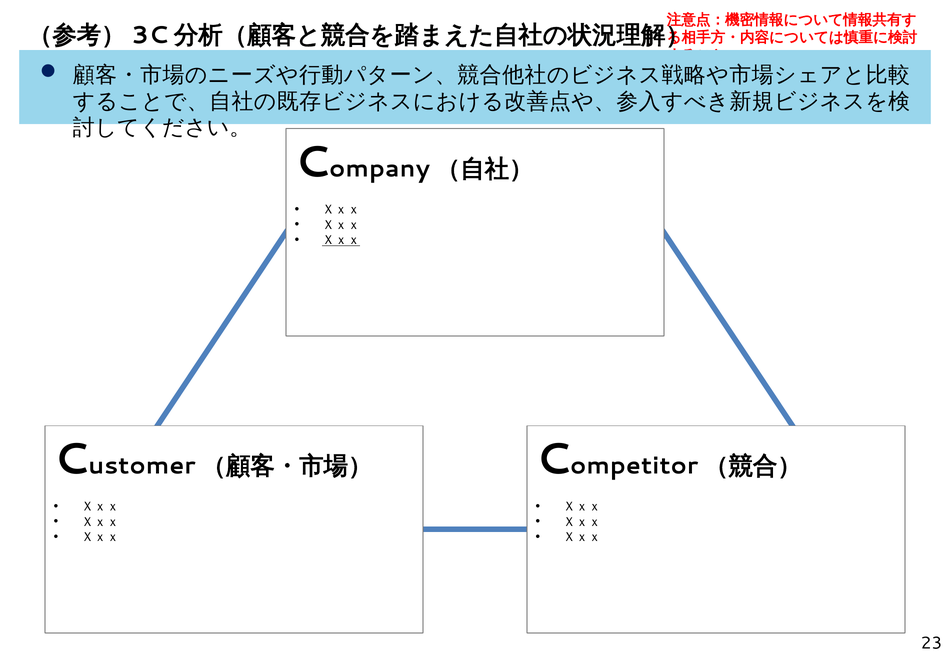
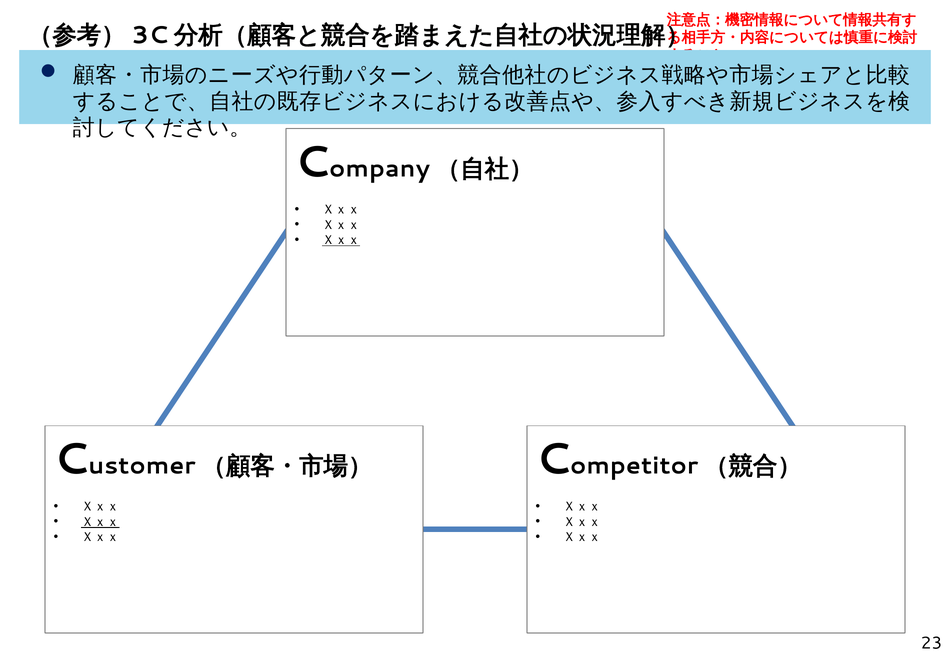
Ｘｘｘ at (100, 522) underline: none -> present
